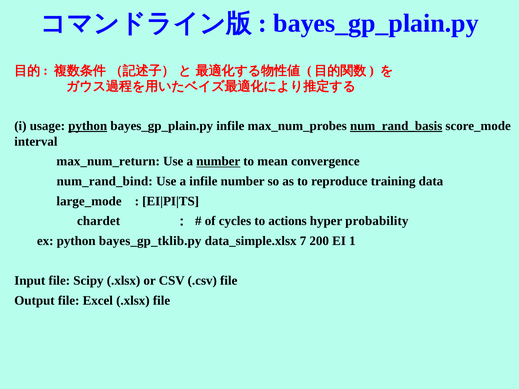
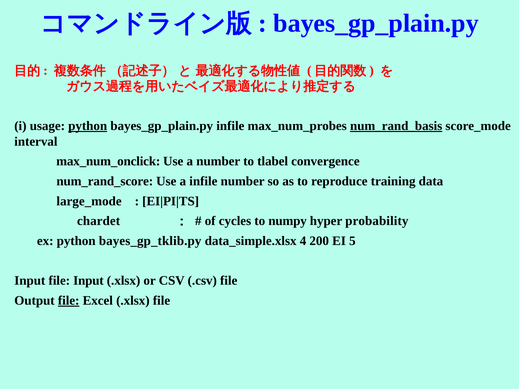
max_num_return: max_num_return -> max_num_onclick
number at (218, 161) underline: present -> none
mean: mean -> tlabel
num_rand_bind: num_rand_bind -> num_rand_score
actions: actions -> numpy
7: 7 -> 4
1: 1 -> 5
file Scipy: Scipy -> Input
file at (69, 301) underline: none -> present
